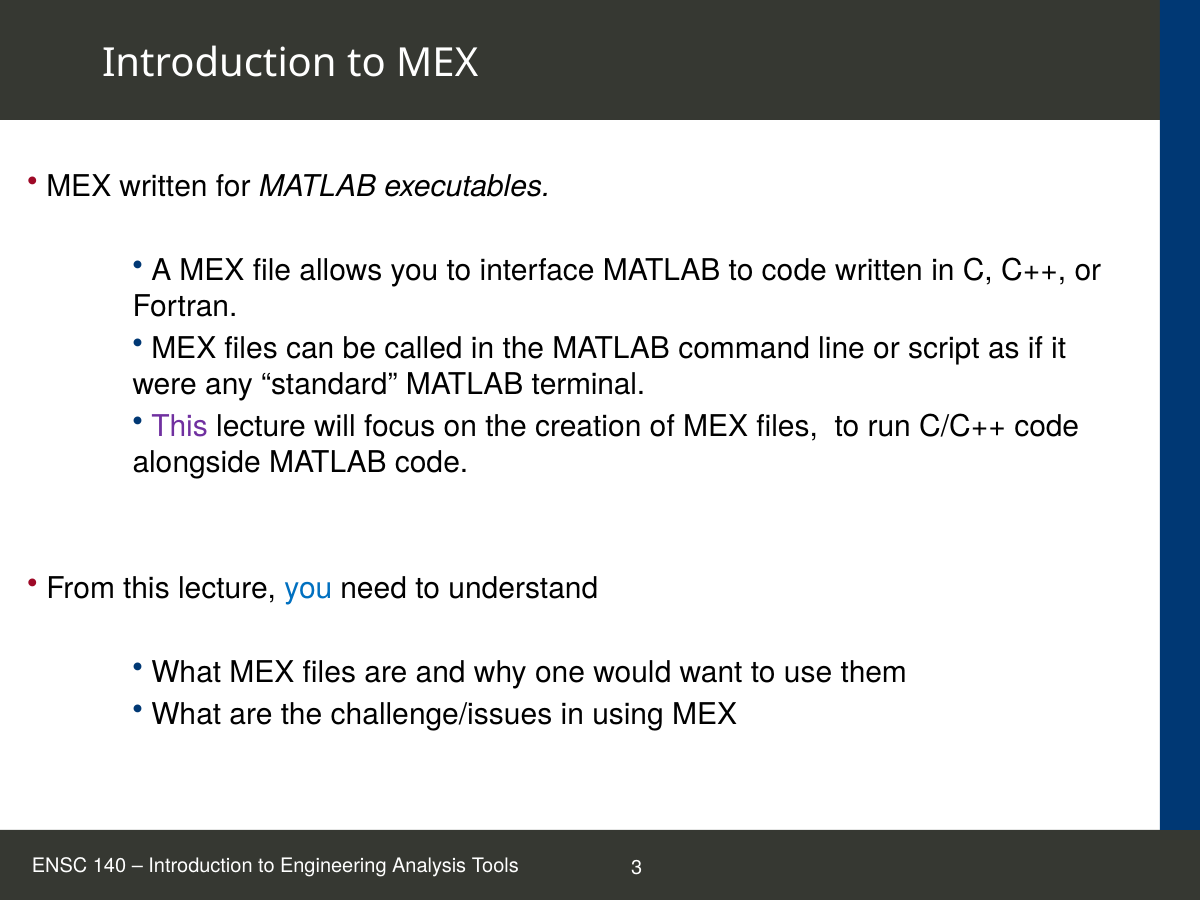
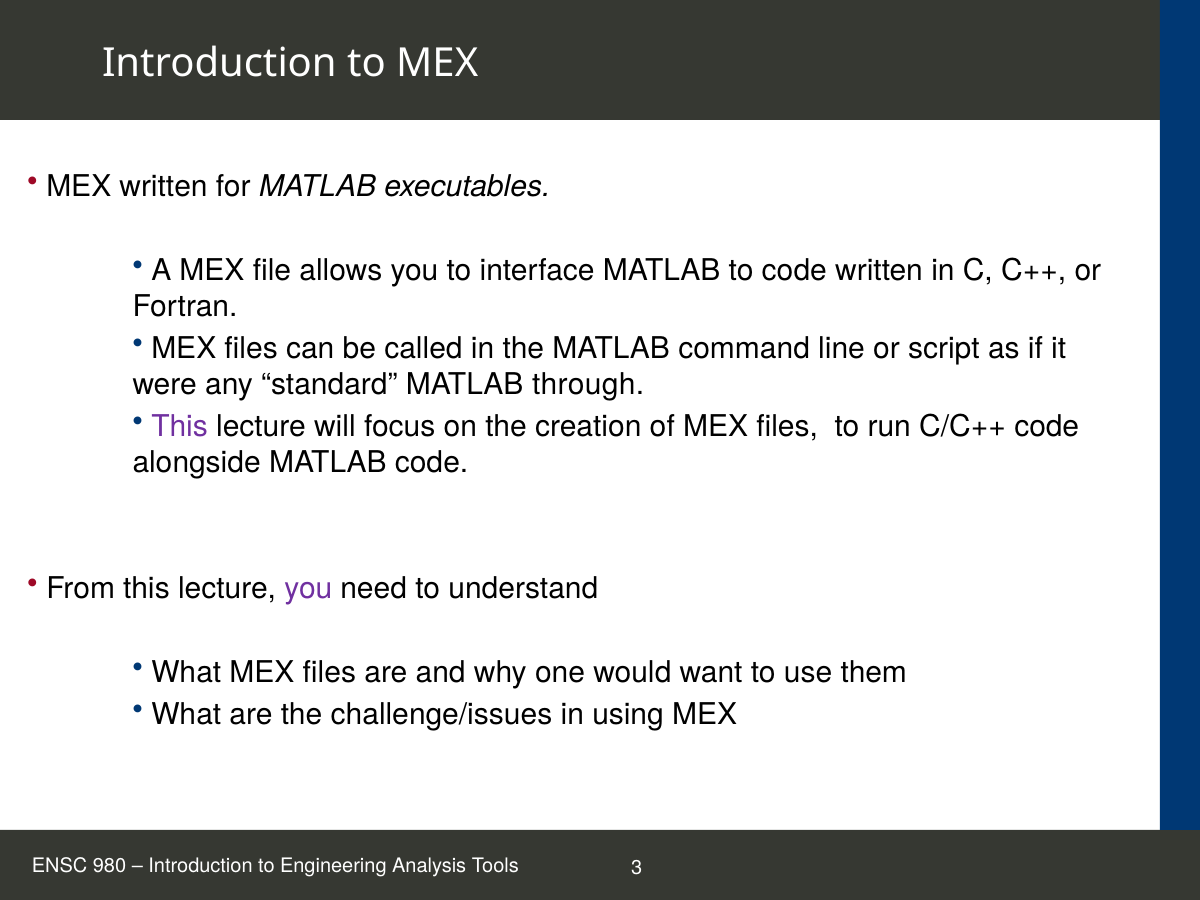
terminal: terminal -> through
you at (308, 588) colour: blue -> purple
140: 140 -> 980
